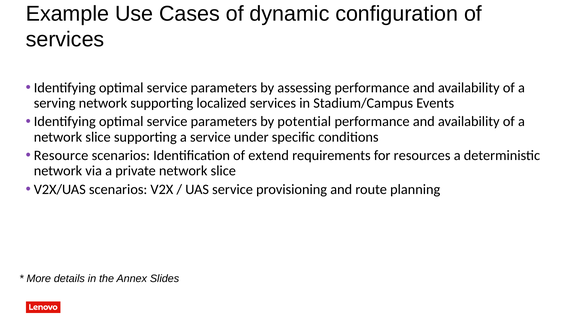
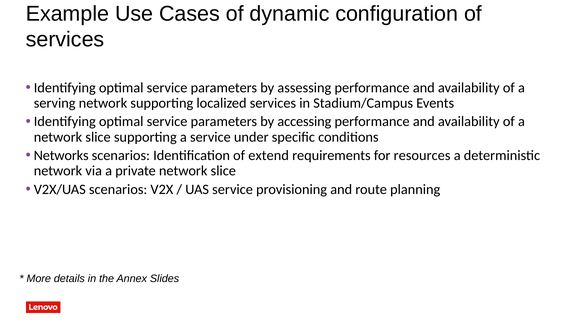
potential: potential -> accessing
Resource: Resource -> Networks
